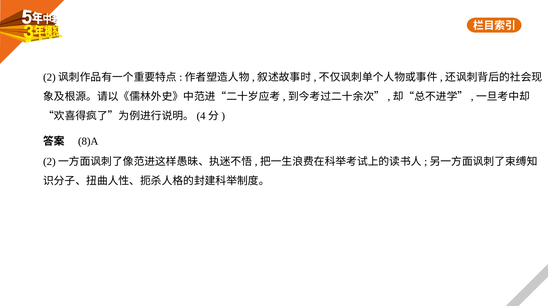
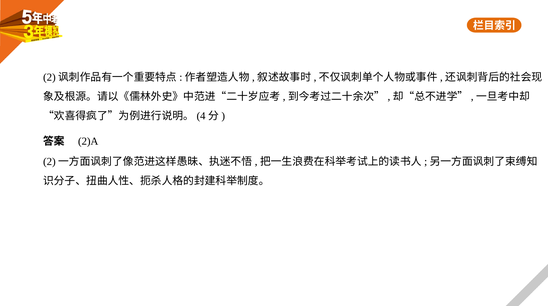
8)A: 8)A -> 2)A
